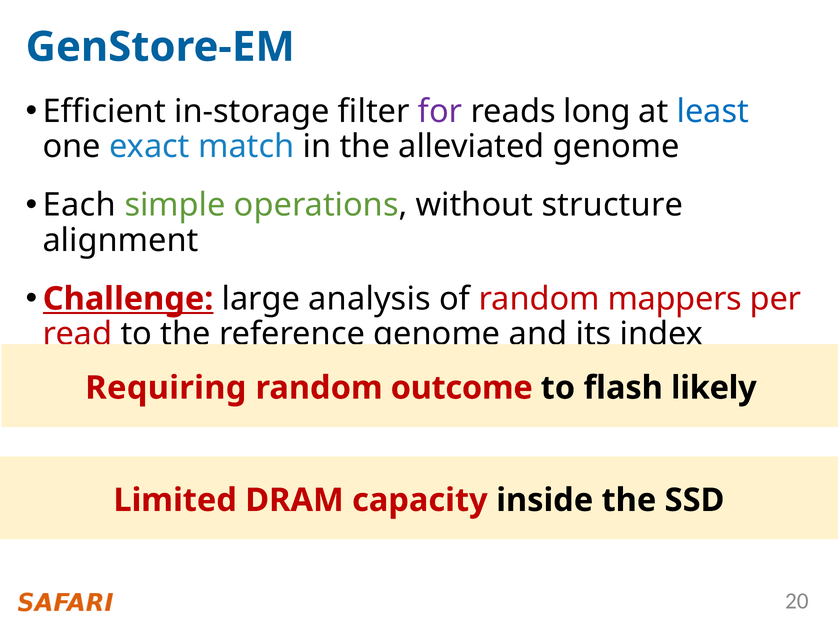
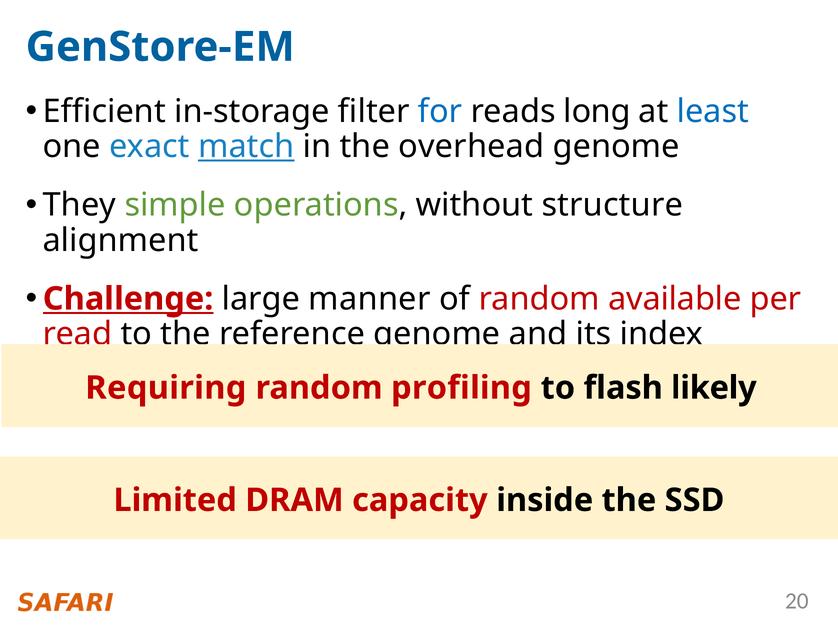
for colour: purple -> blue
match underline: none -> present
alleviated: alleviated -> overhead
Each: Each -> They
analysis: analysis -> manner
mappers: mappers -> available
outcome: outcome -> profiling
